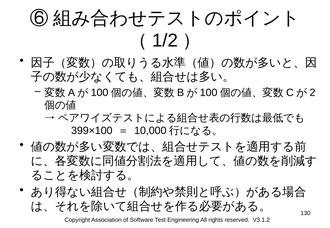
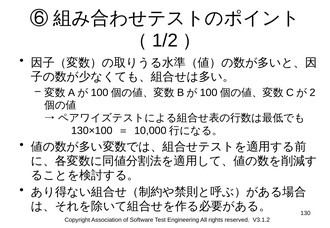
399×100: 399×100 -> 130×100
